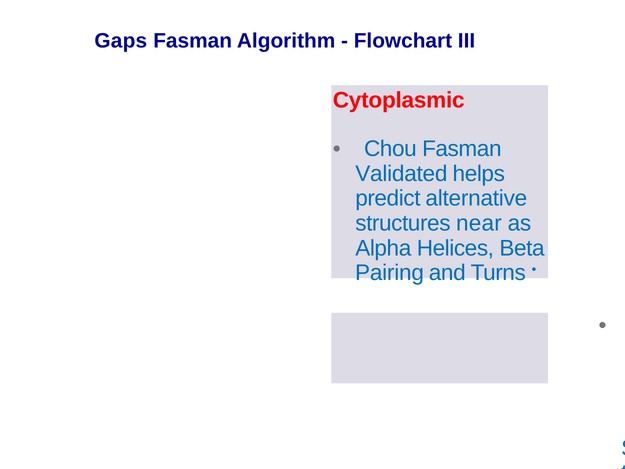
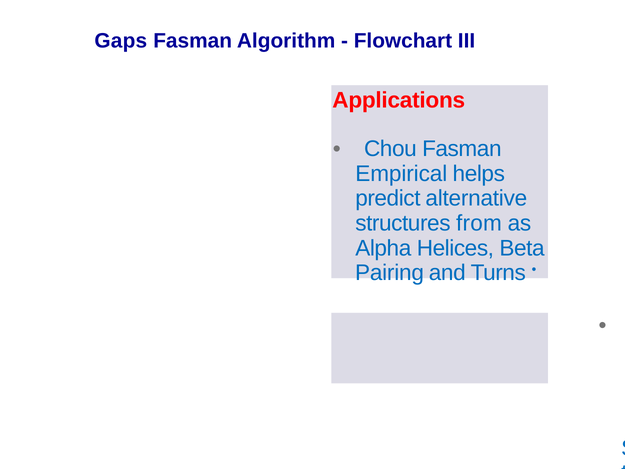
Cytoplasmic: Cytoplasmic -> Applications
Validated: Validated -> Empirical
near: near -> from
